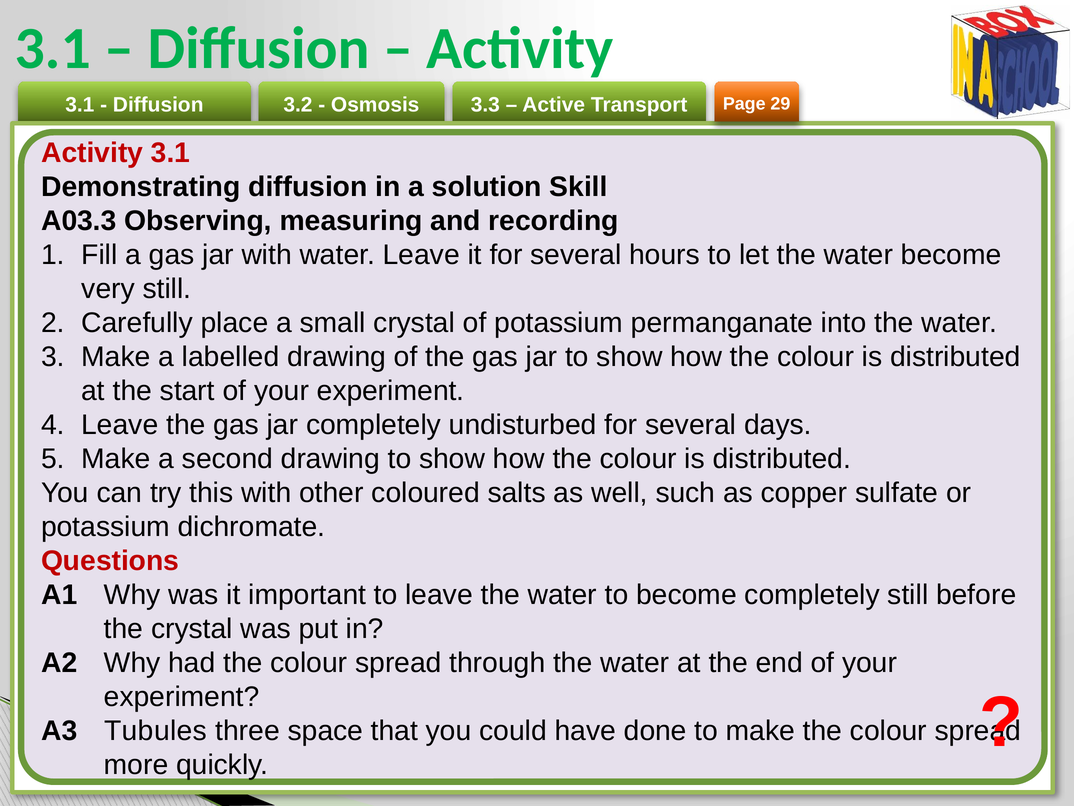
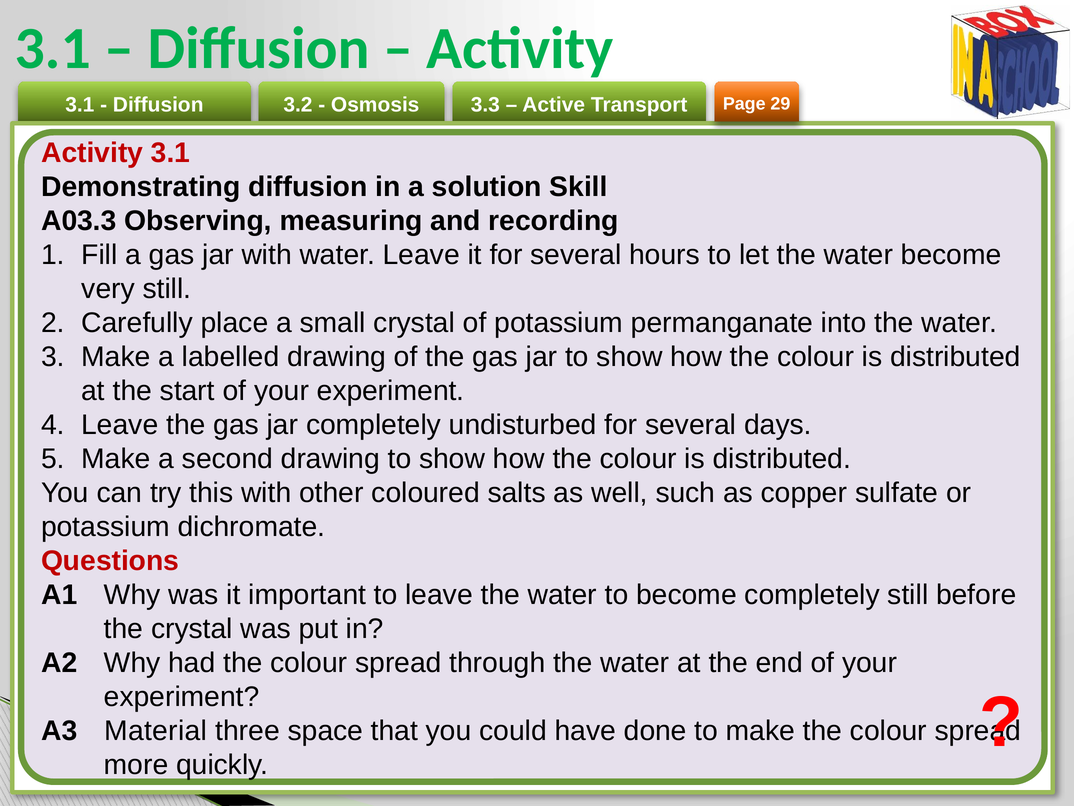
Tubules: Tubules -> Material
